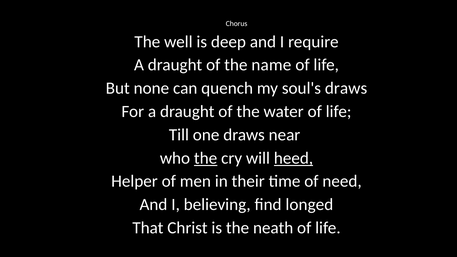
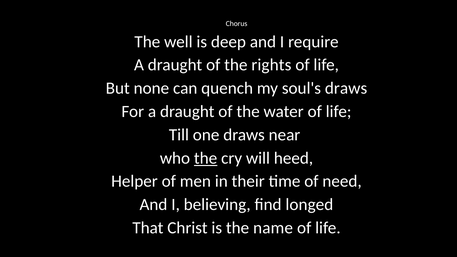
name: name -> rights
heed underline: present -> none
neath: neath -> name
